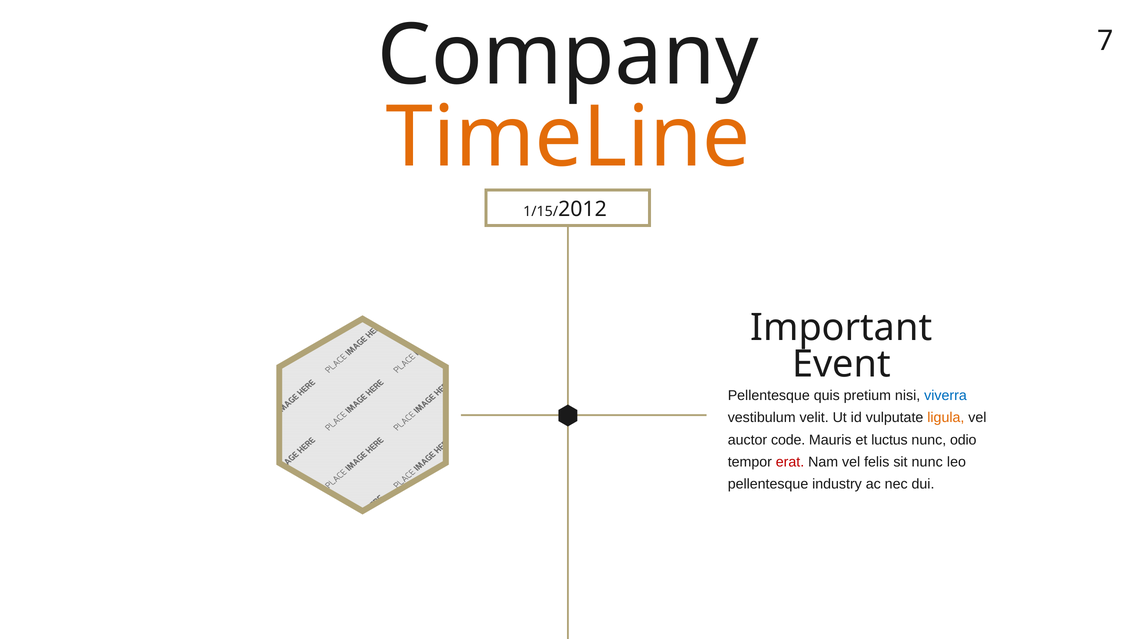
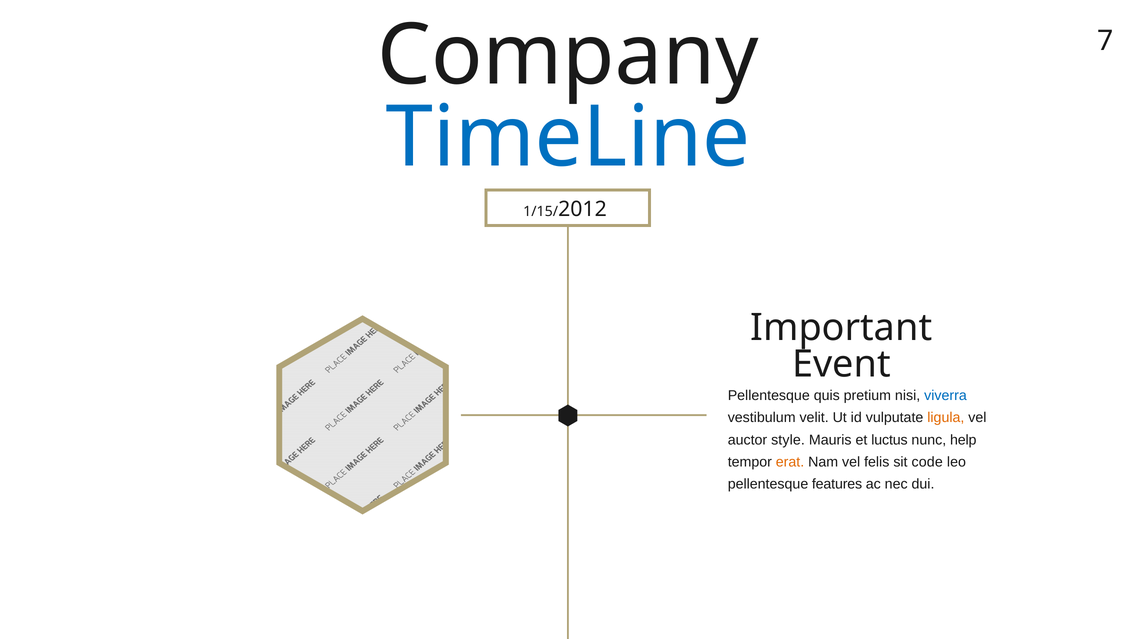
TimeLine colour: orange -> blue
code: code -> style
odio: odio -> help
erat colour: red -> orange
sit nunc: nunc -> code
industry: industry -> features
